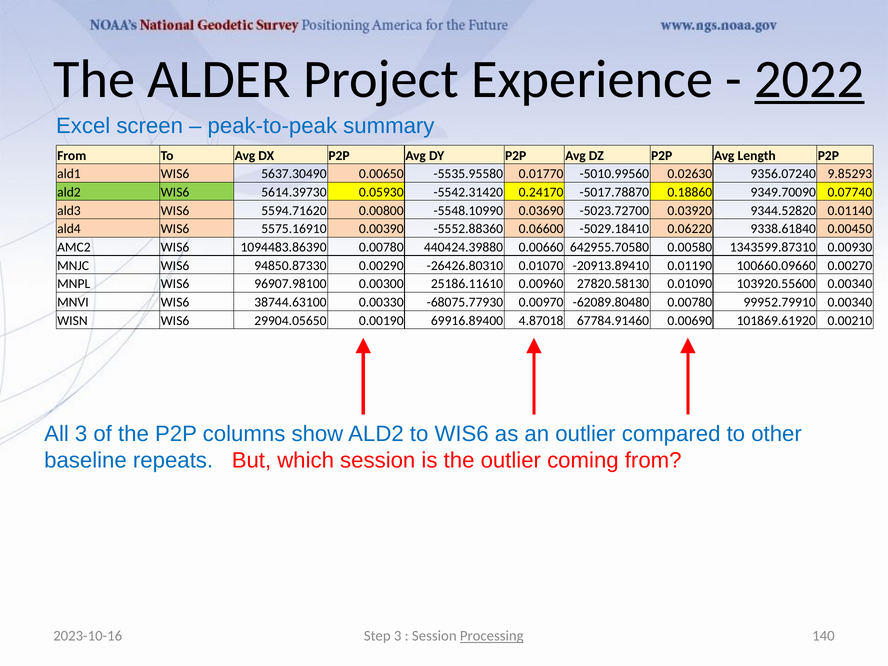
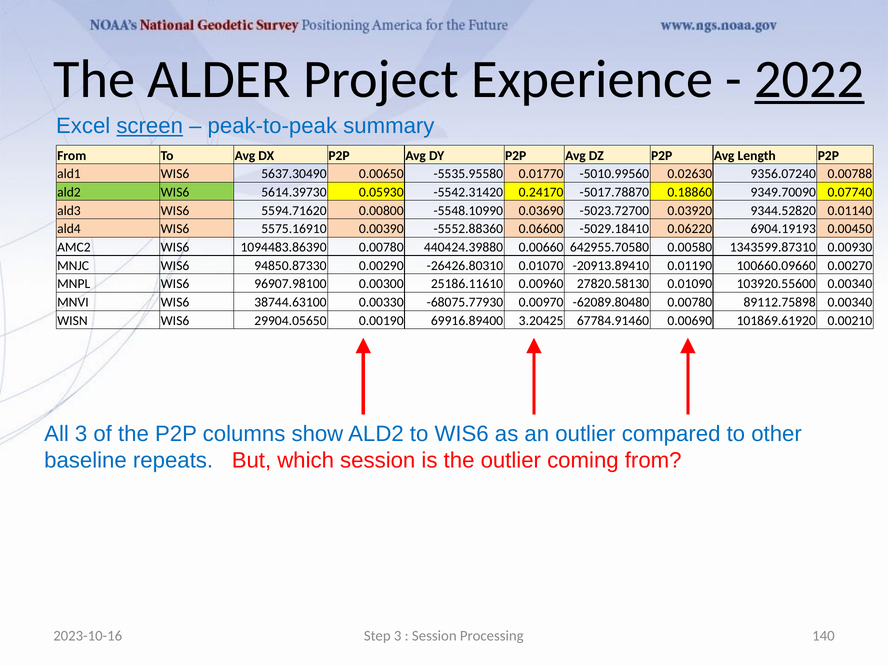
screen underline: none -> present
9.85293: 9.85293 -> 0.00788
9338.61840: 9338.61840 -> 6904.19193
99952.79910: 99952.79910 -> 89112.75898
4.87018: 4.87018 -> 3.20425
Processing underline: present -> none
